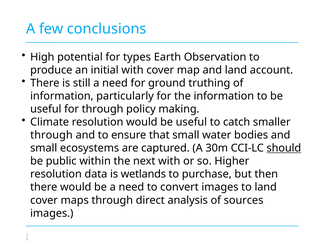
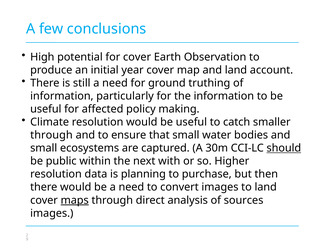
for types: types -> cover
initial with: with -> year
for through: through -> affected
wetlands: wetlands -> planning
maps underline: none -> present
